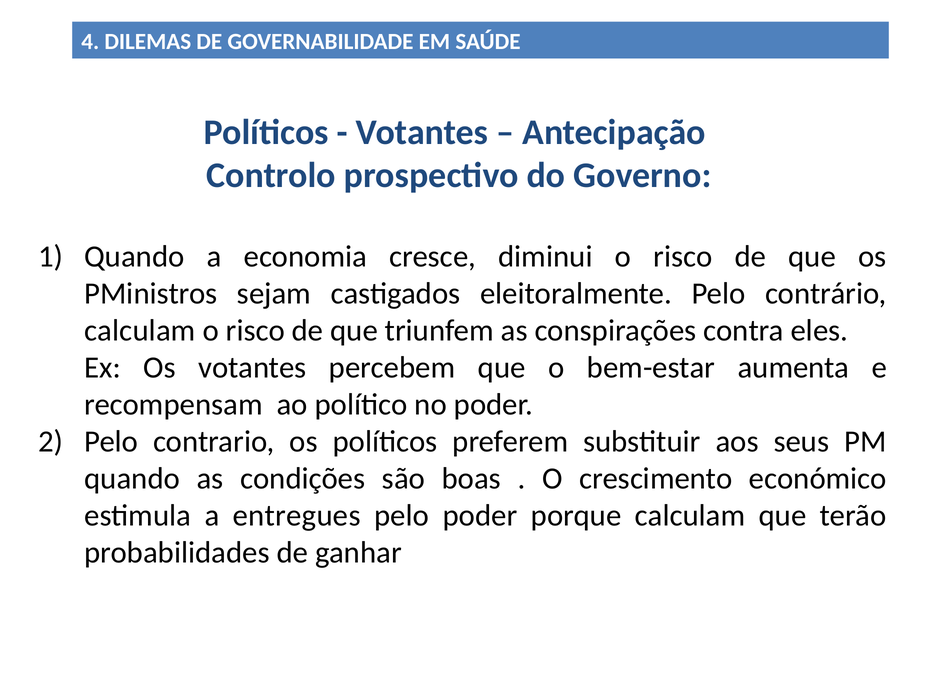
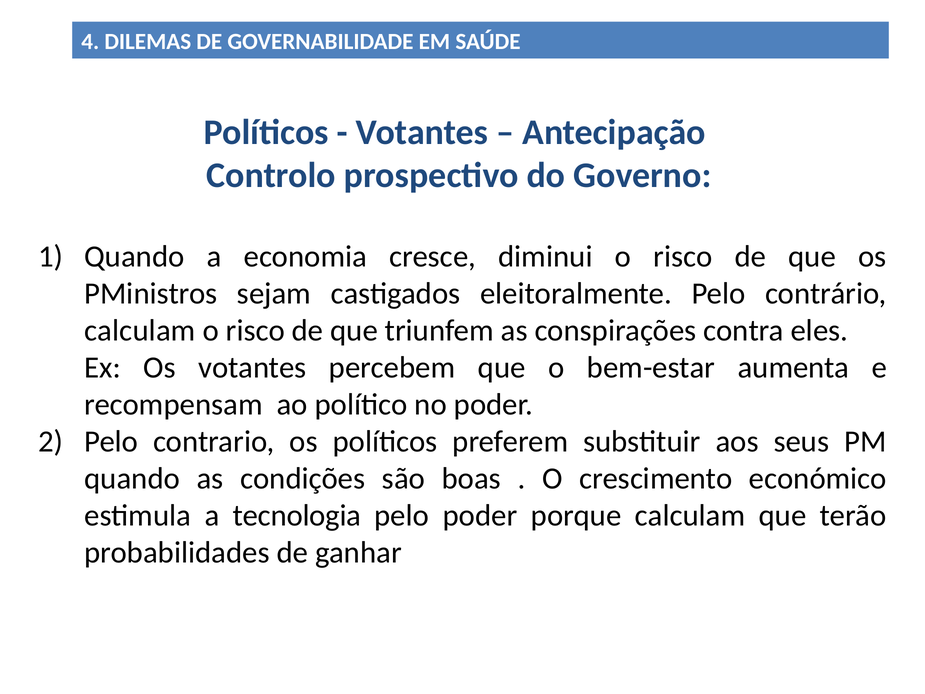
entregues: entregues -> tecnologia
